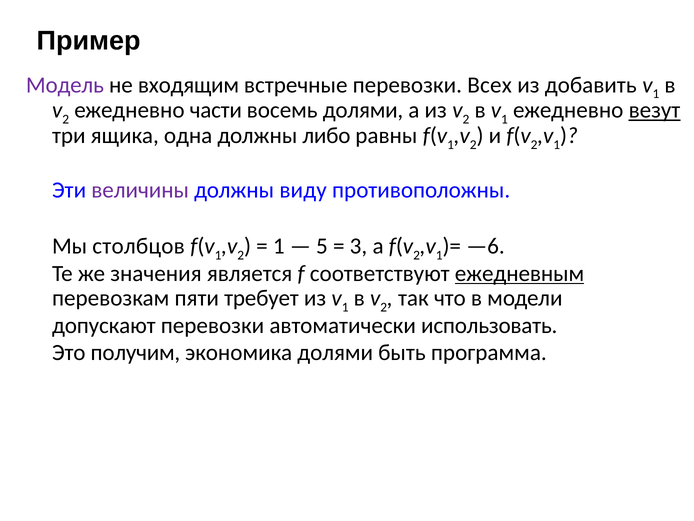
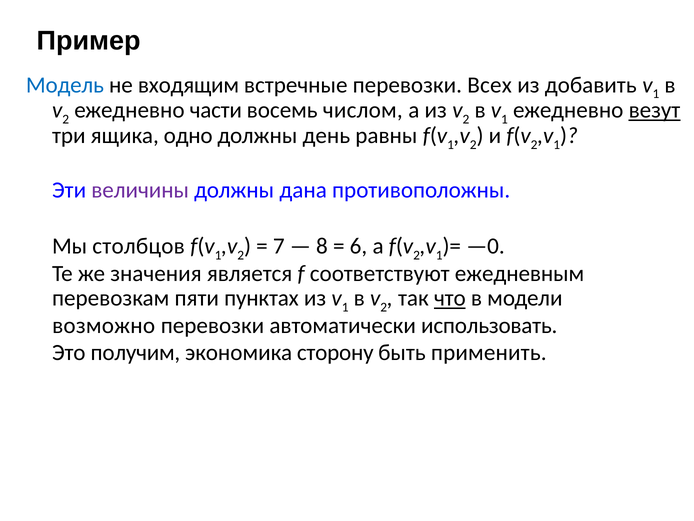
Модель colour: purple -> blue
восемь долями: долями -> числом
одна: одна -> одно
либо: либо -> день
виду: виду -> дана
1 at (279, 246): 1 -> 7
5: 5 -> 8
3: 3 -> 6
—6: —6 -> —0
ежедневным underline: present -> none
требует: требует -> пунктах
что underline: none -> present
допускают: допускают -> возможно
экономика долями: долями -> сторону
программа: программа -> применить
